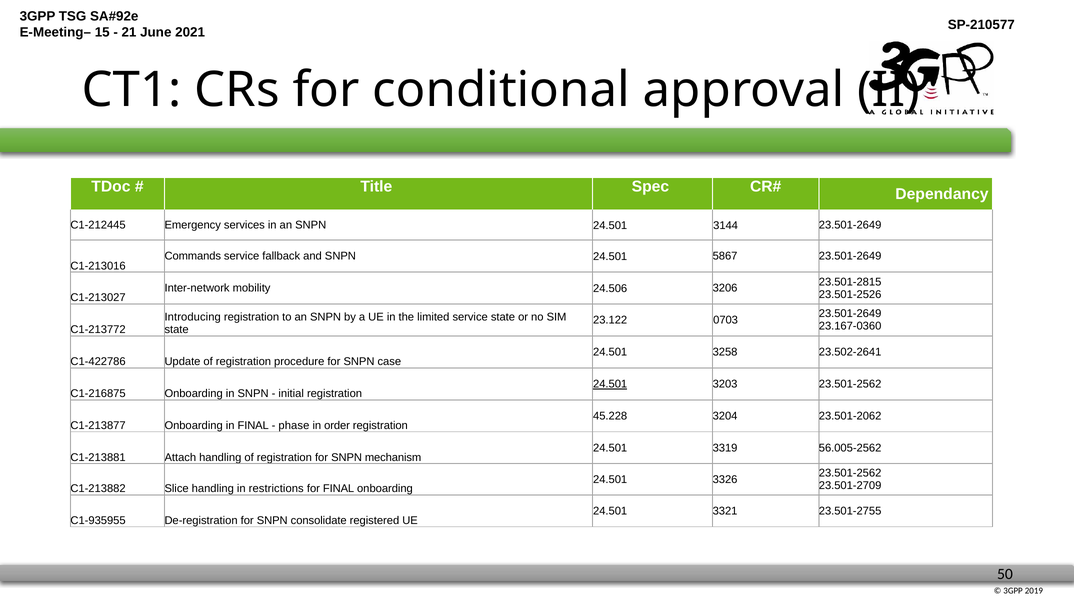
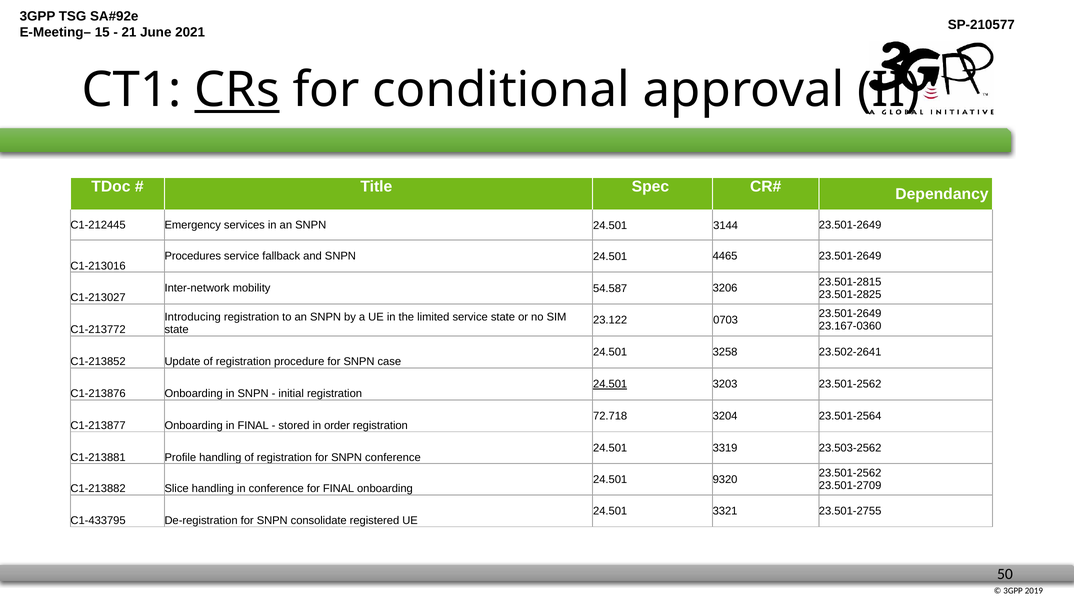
CRs underline: none -> present
Commands: Commands -> Procedures
5867: 5867 -> 4465
24.506: 24.506 -> 54.587
23.501-2526: 23.501-2526 -> 23.501-2825
C1-422786: C1-422786 -> C1-213852
C1-216875: C1-216875 -> C1-213876
45.228: 45.228 -> 72.718
23.501-2062: 23.501-2062 -> 23.501-2564
phase: phase -> stored
56.005-2562: 56.005-2562 -> 23.503-2562
Attach: Attach -> Profile
SNPN mechanism: mechanism -> conference
3326: 3326 -> 9320
in restrictions: restrictions -> conference
C1-935955: C1-935955 -> C1-433795
